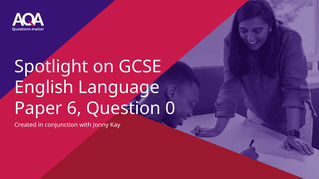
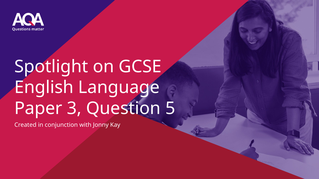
6: 6 -> 3
0: 0 -> 5
